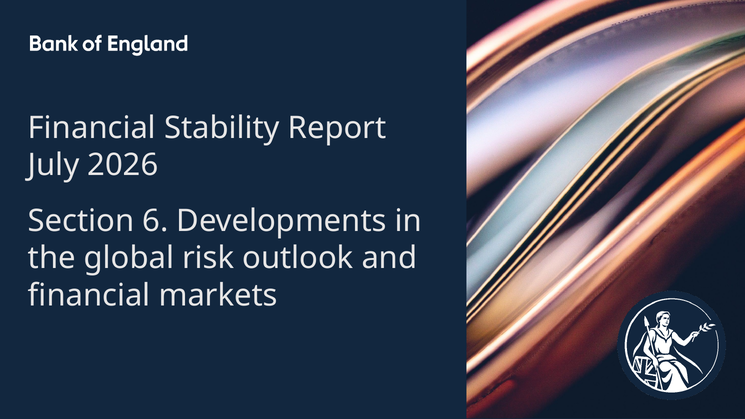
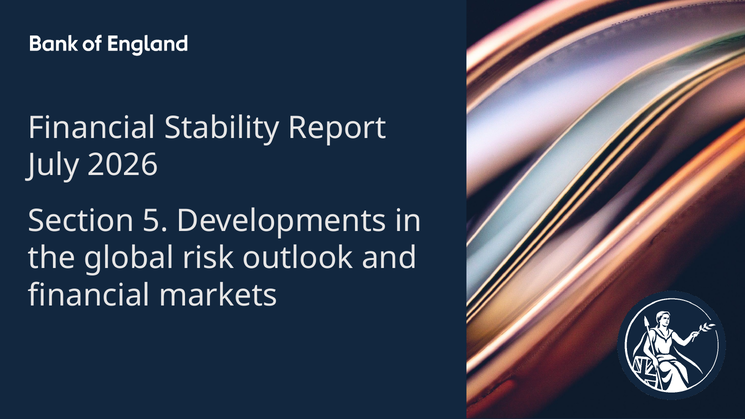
6: 6 -> 5
